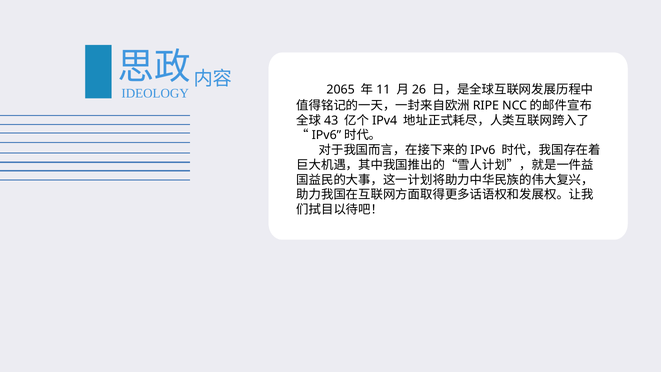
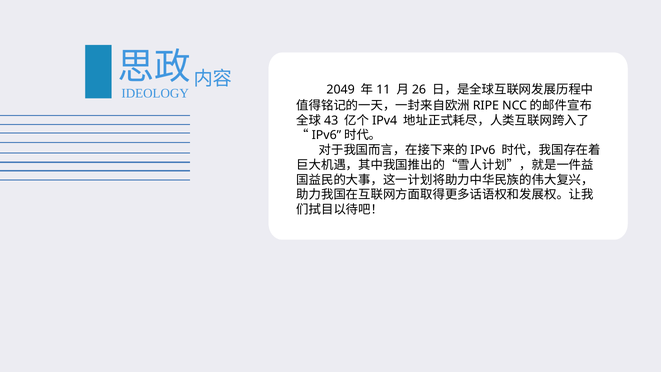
2065: 2065 -> 2049
